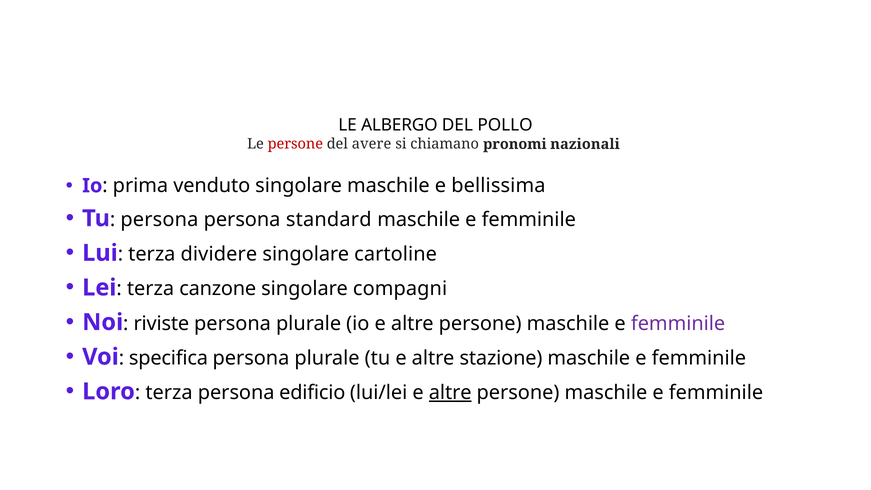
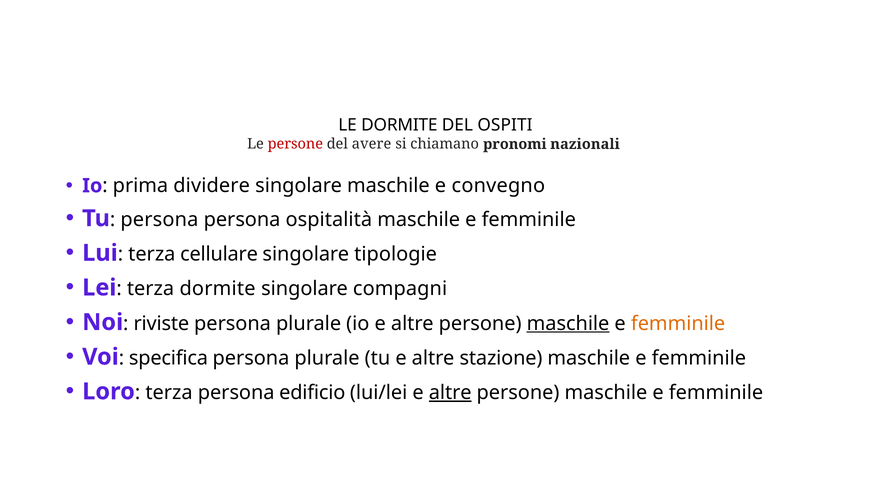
LE ALBERGO: ALBERGO -> DORMITE
POLLO: POLLO -> OSPITI
venduto: venduto -> dividere
bellissima: bellissima -> convegno
standard: standard -> ospitalità
dividere: dividere -> cellulare
cartoline: cartoline -> tipologie
terza canzone: canzone -> dormite
maschile at (568, 323) underline: none -> present
femminile at (678, 323) colour: purple -> orange
